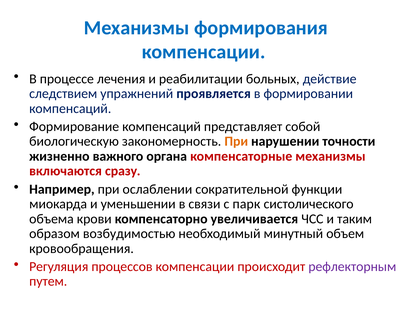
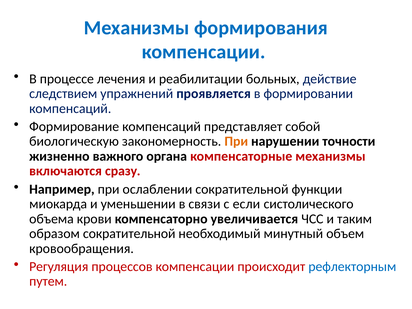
парк: парк -> если
образом возбудимостью: возбудимостью -> сократительной
рефлекторным colour: purple -> blue
